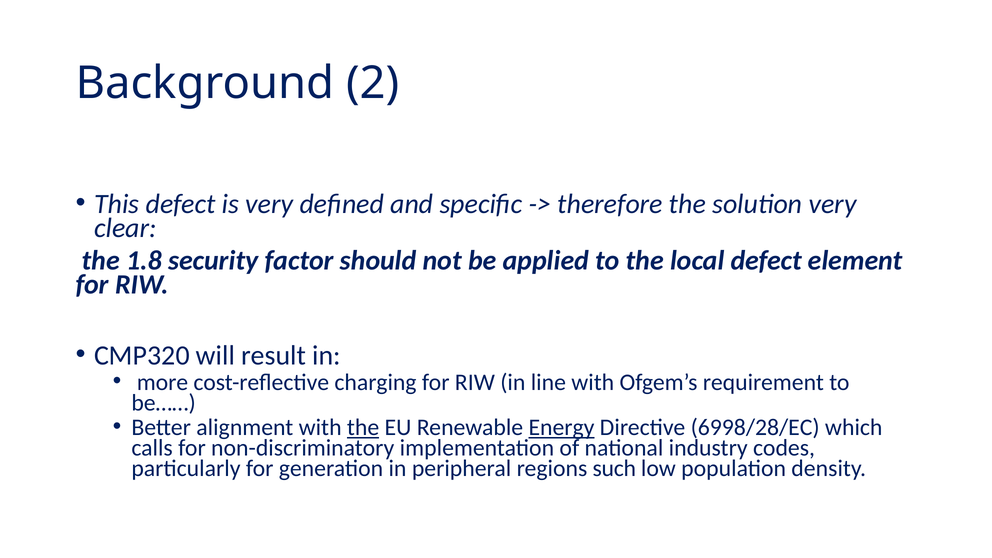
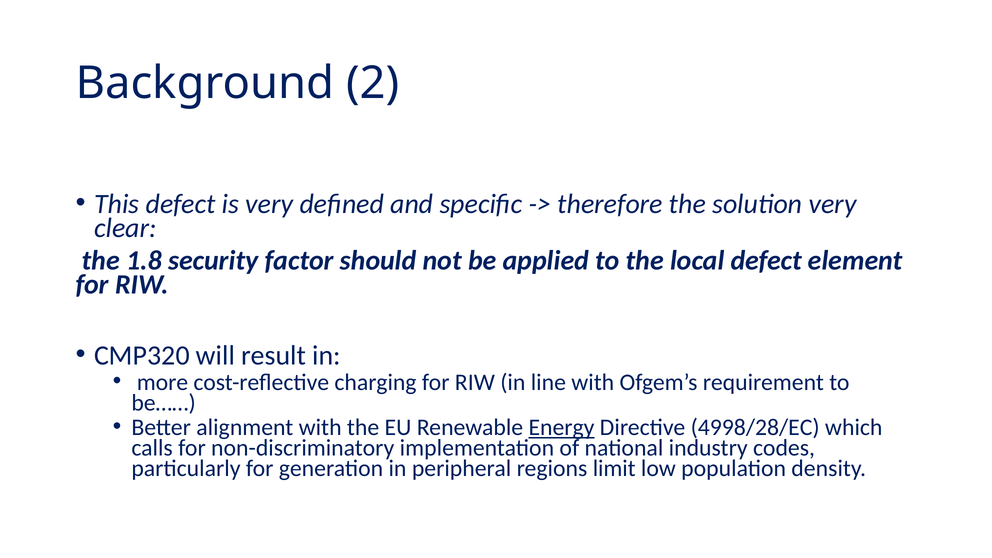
the at (363, 427) underline: present -> none
6998/28/EC: 6998/28/EC -> 4998/28/EC
such: such -> limit
